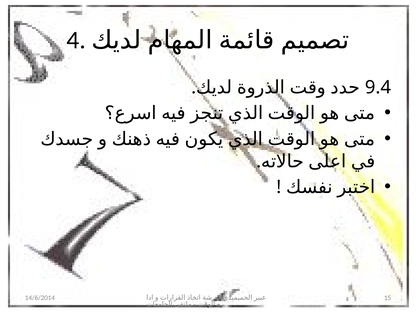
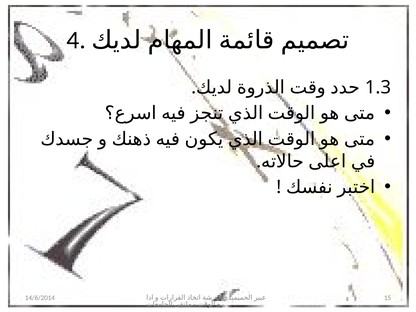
9.4: 9.4 -> 1.3
